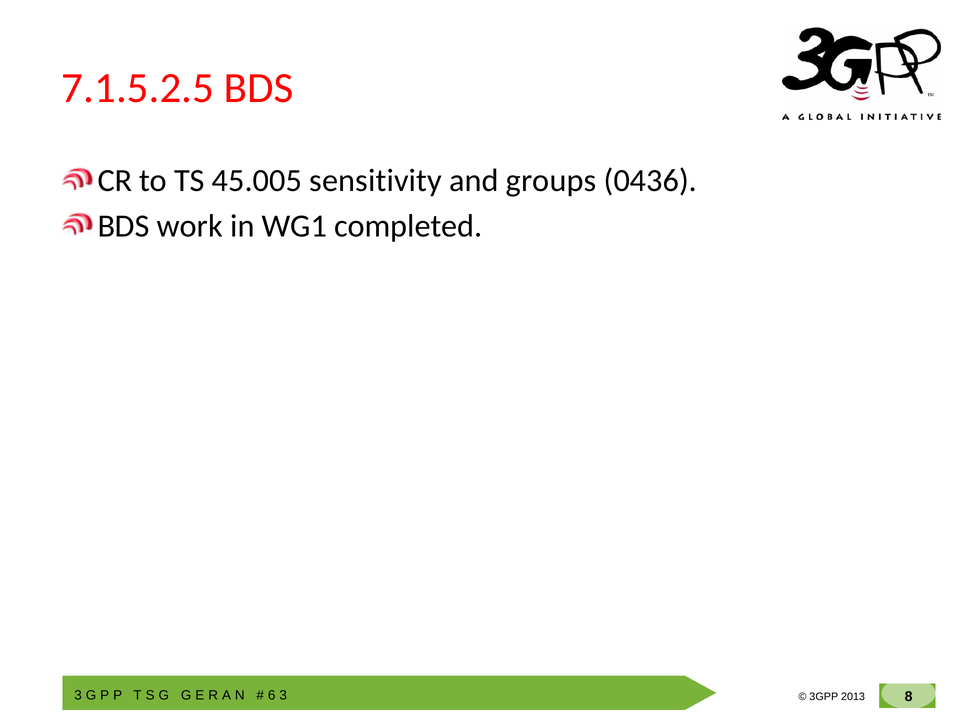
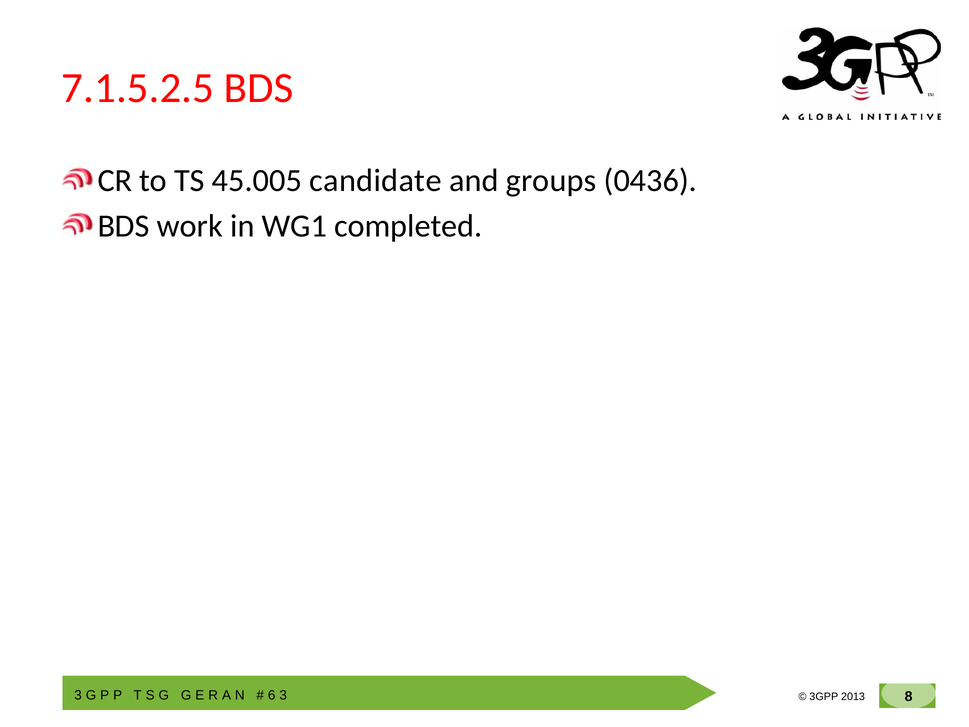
sensitivity: sensitivity -> candidate
